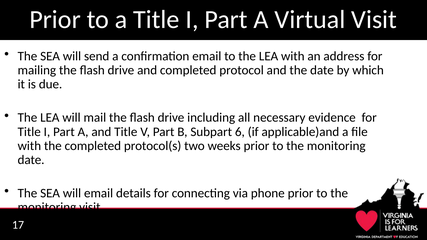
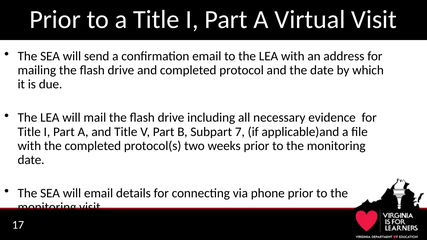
6: 6 -> 7
